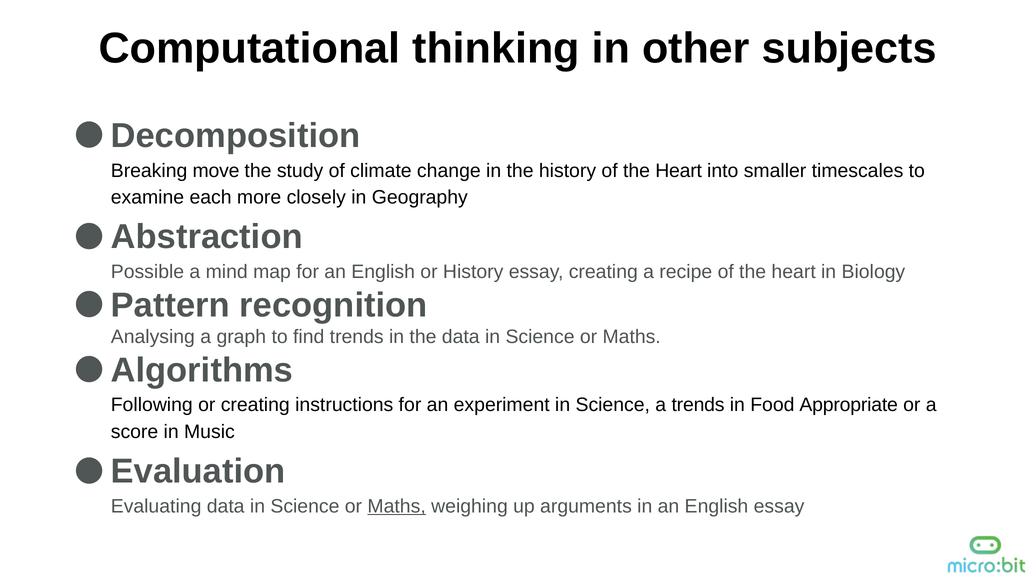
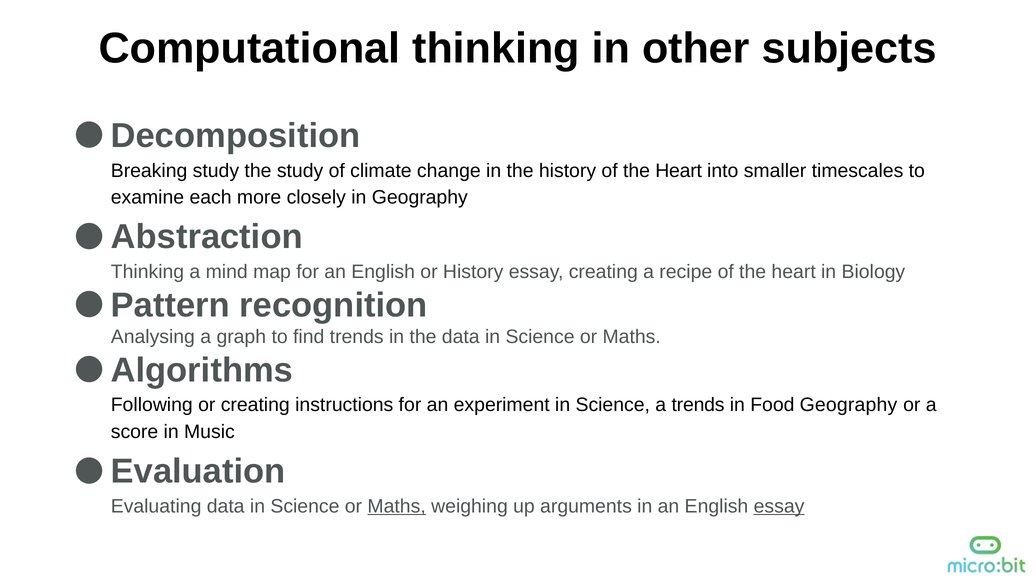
Breaking move: move -> study
Possible at (147, 272): Possible -> Thinking
Food Appropriate: Appropriate -> Geography
essay at (779, 506) underline: none -> present
